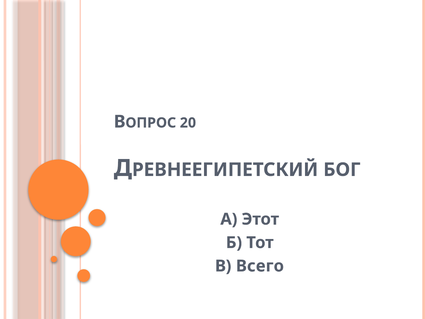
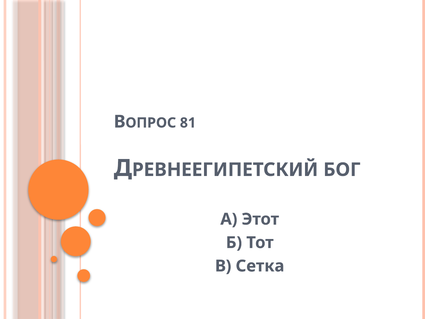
20: 20 -> 81
Всего: Всего -> Сетка
